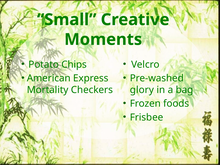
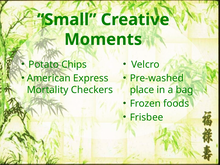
glory: glory -> place
